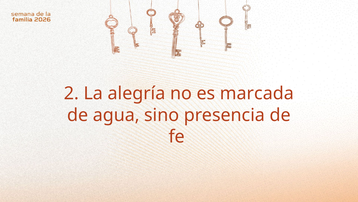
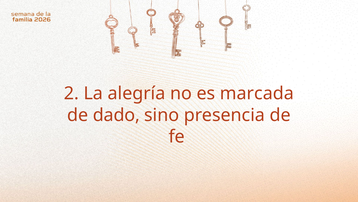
agua: agua -> dado
